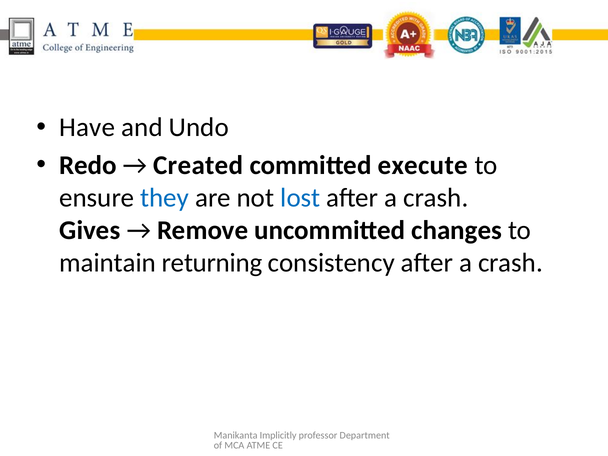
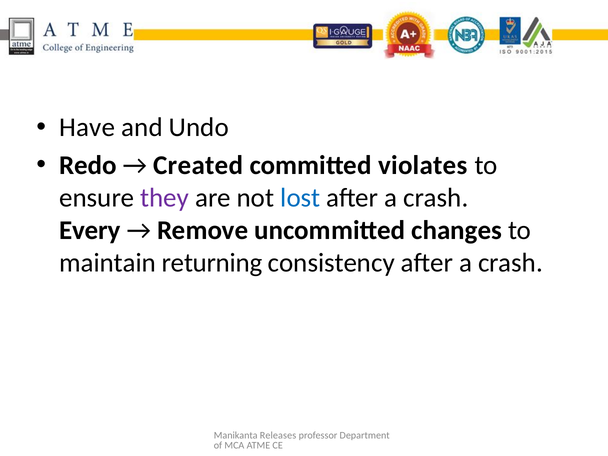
execute: execute -> violates
they colour: blue -> purple
Gives: Gives -> Every
Implicitly: Implicitly -> Releases
